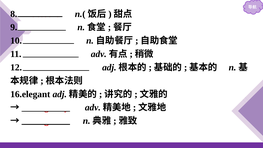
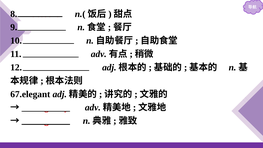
16.elegant: 16.elegant -> 67.elegant
